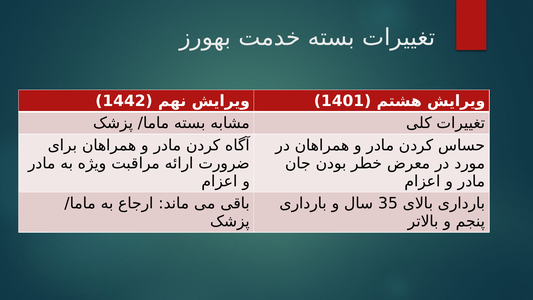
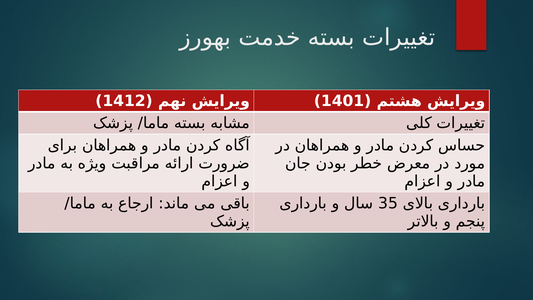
1442: 1442 -> 1412
